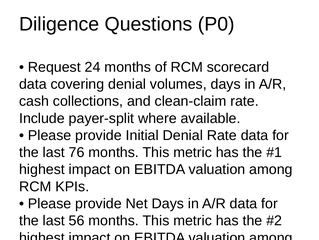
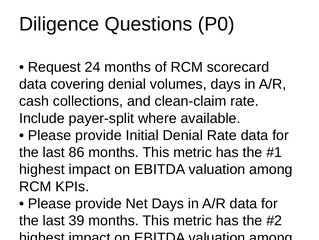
76: 76 -> 86
56: 56 -> 39
